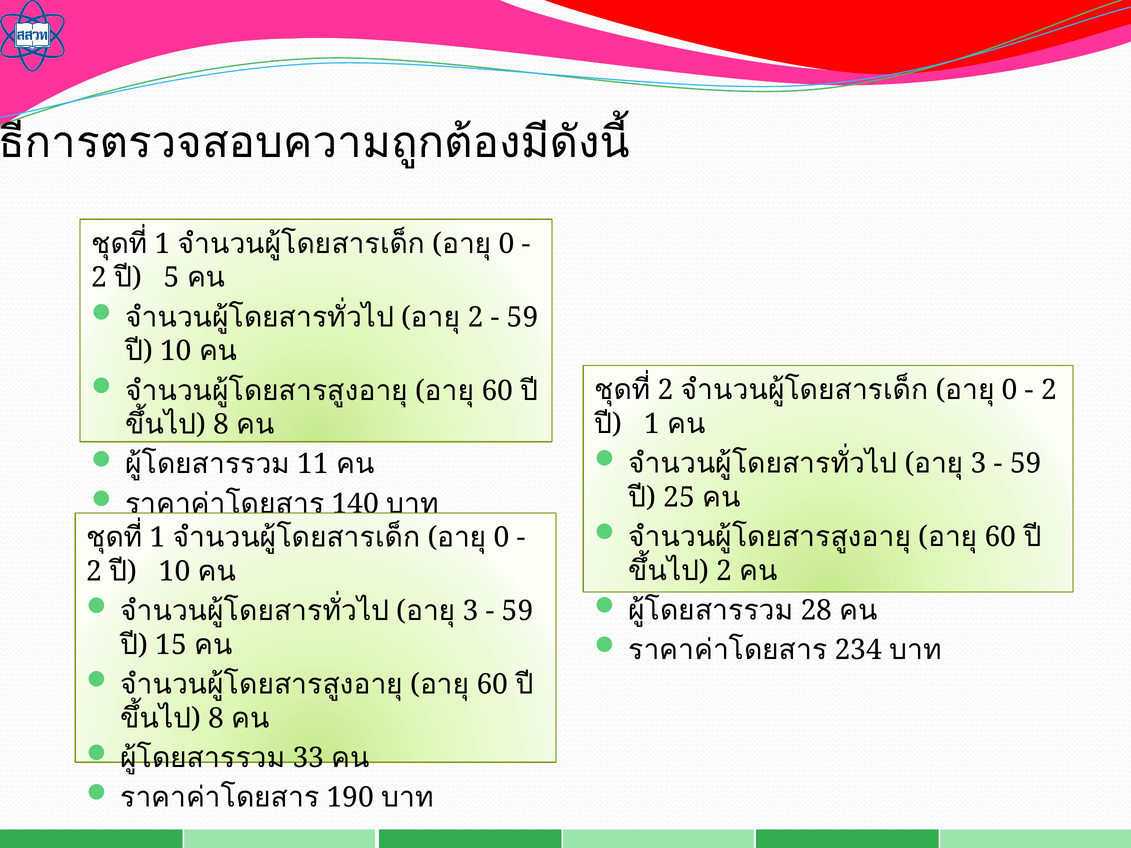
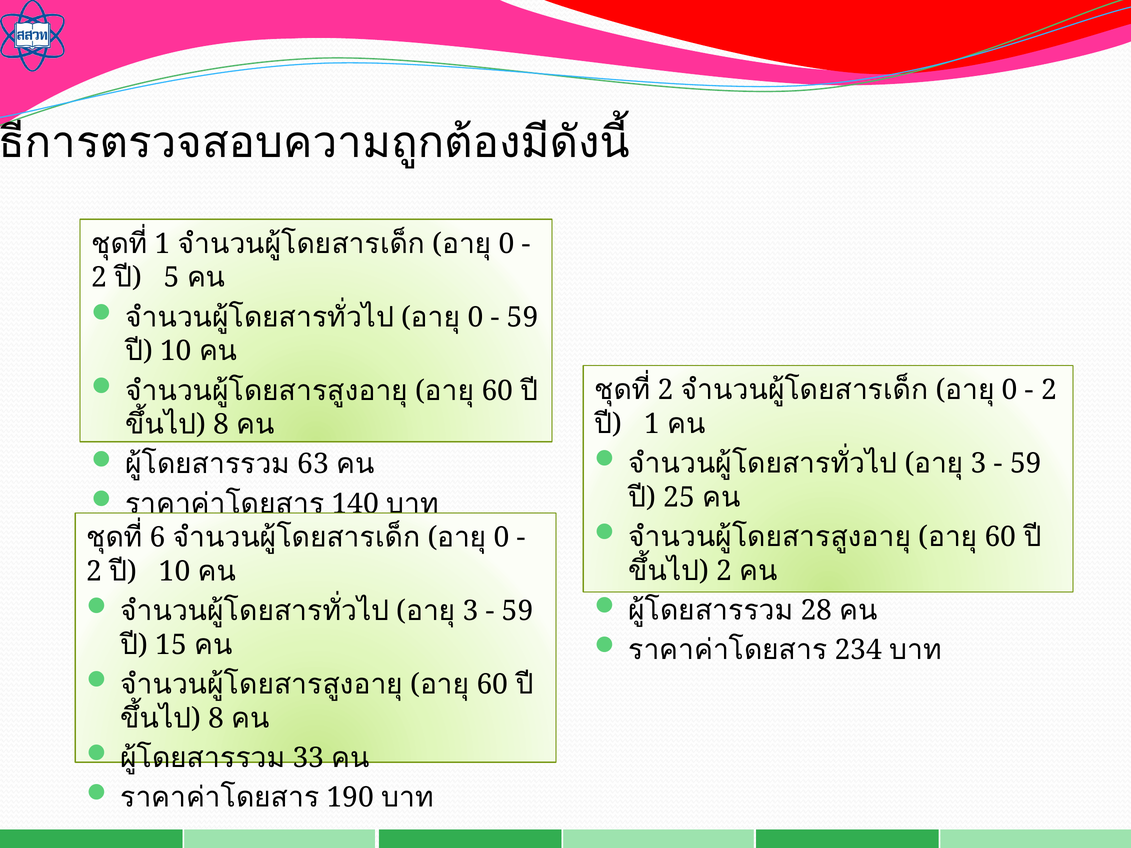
2 at (476, 317): 2 -> 0
11: 11 -> 63
1 at (158, 538): 1 -> 6
